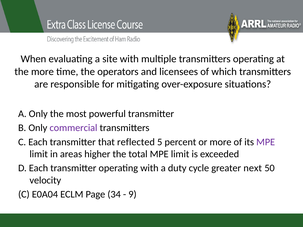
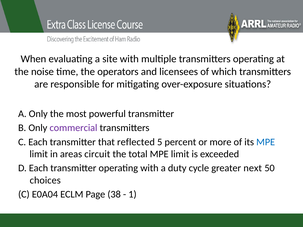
the more: more -> noise
MPE at (266, 142) colour: purple -> blue
higher: higher -> circuit
velocity: velocity -> choices
34: 34 -> 38
9: 9 -> 1
